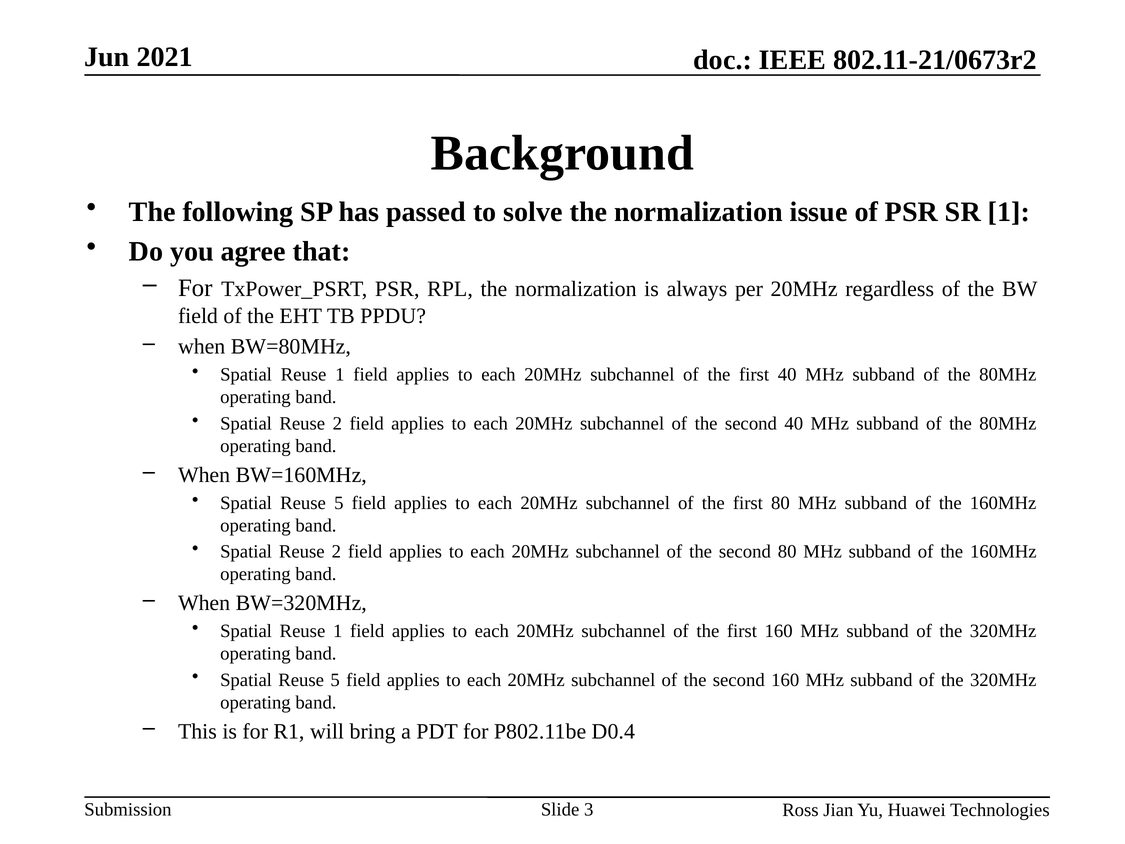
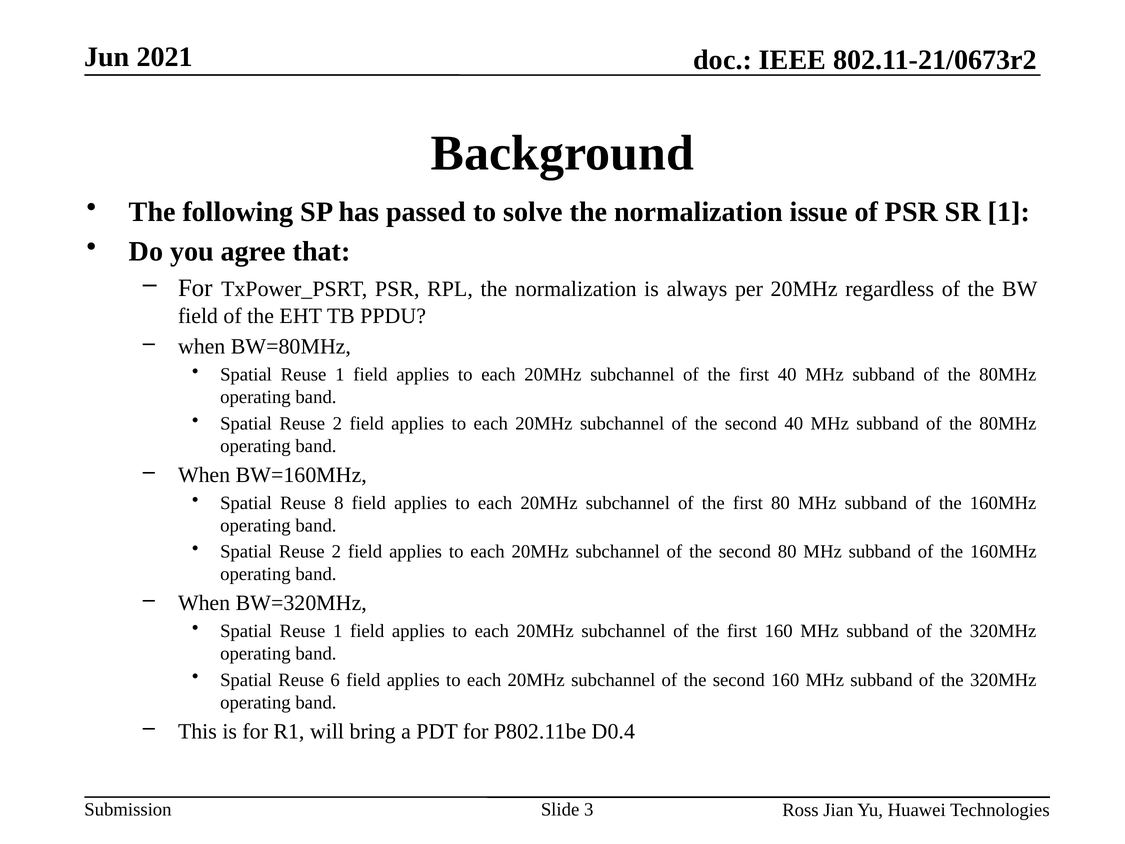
5 at (339, 503): 5 -> 8
5 at (335, 680): 5 -> 6
